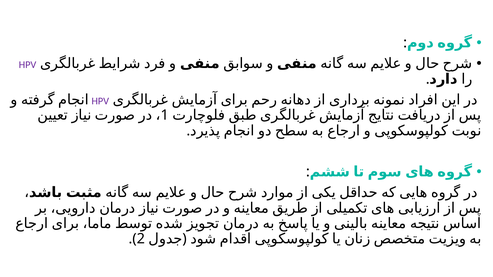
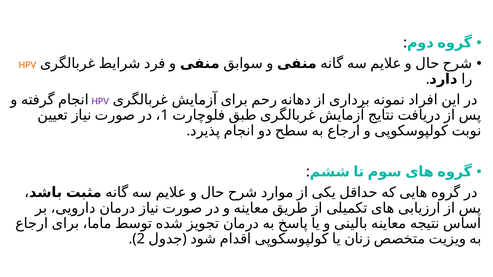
HPV at (28, 65) colour: purple -> orange
